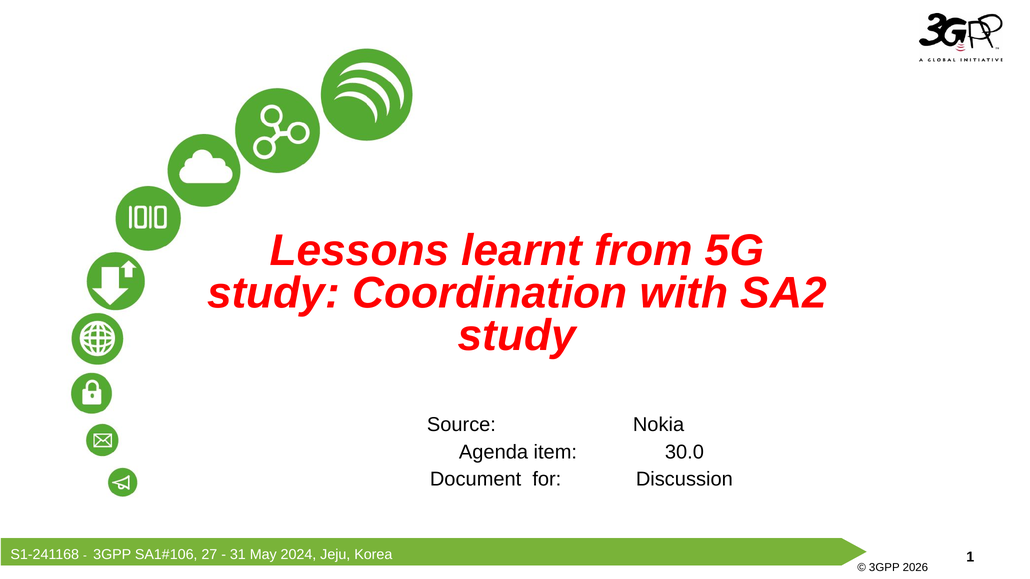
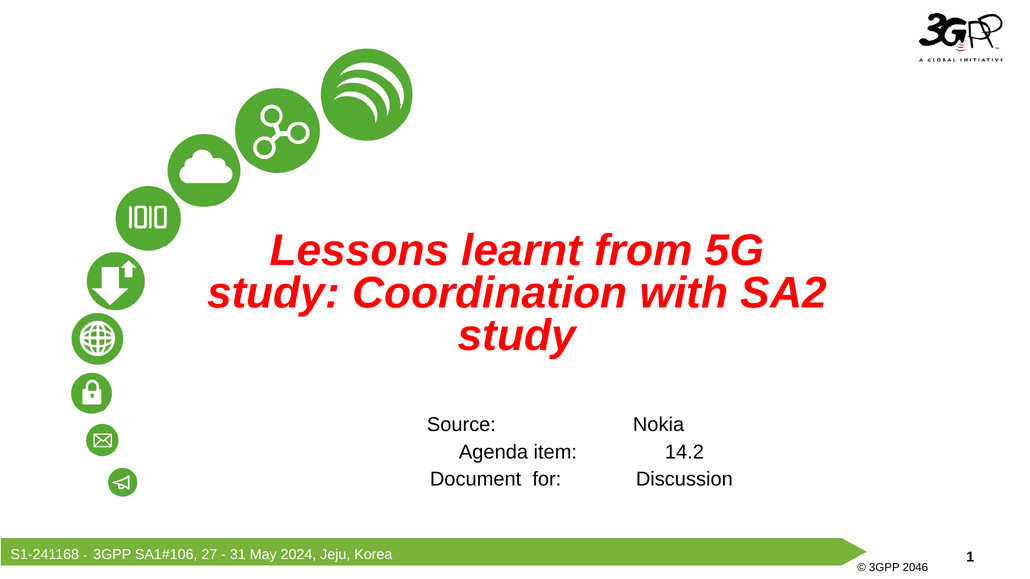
30.0: 30.0 -> 14.2
2026: 2026 -> 2046
